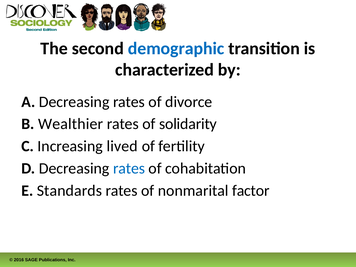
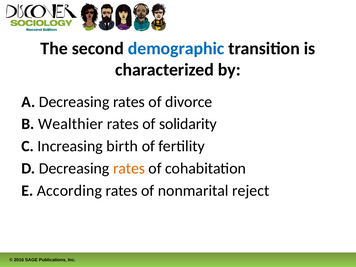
lived: lived -> birth
rates at (129, 168) colour: blue -> orange
Standards: Standards -> According
factor: factor -> reject
